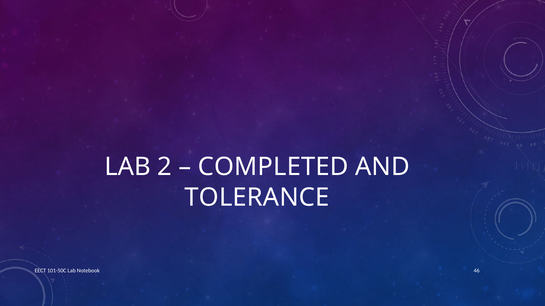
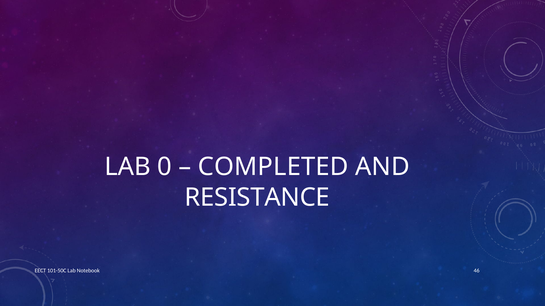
2: 2 -> 0
TOLERANCE: TOLERANCE -> RESISTANCE
